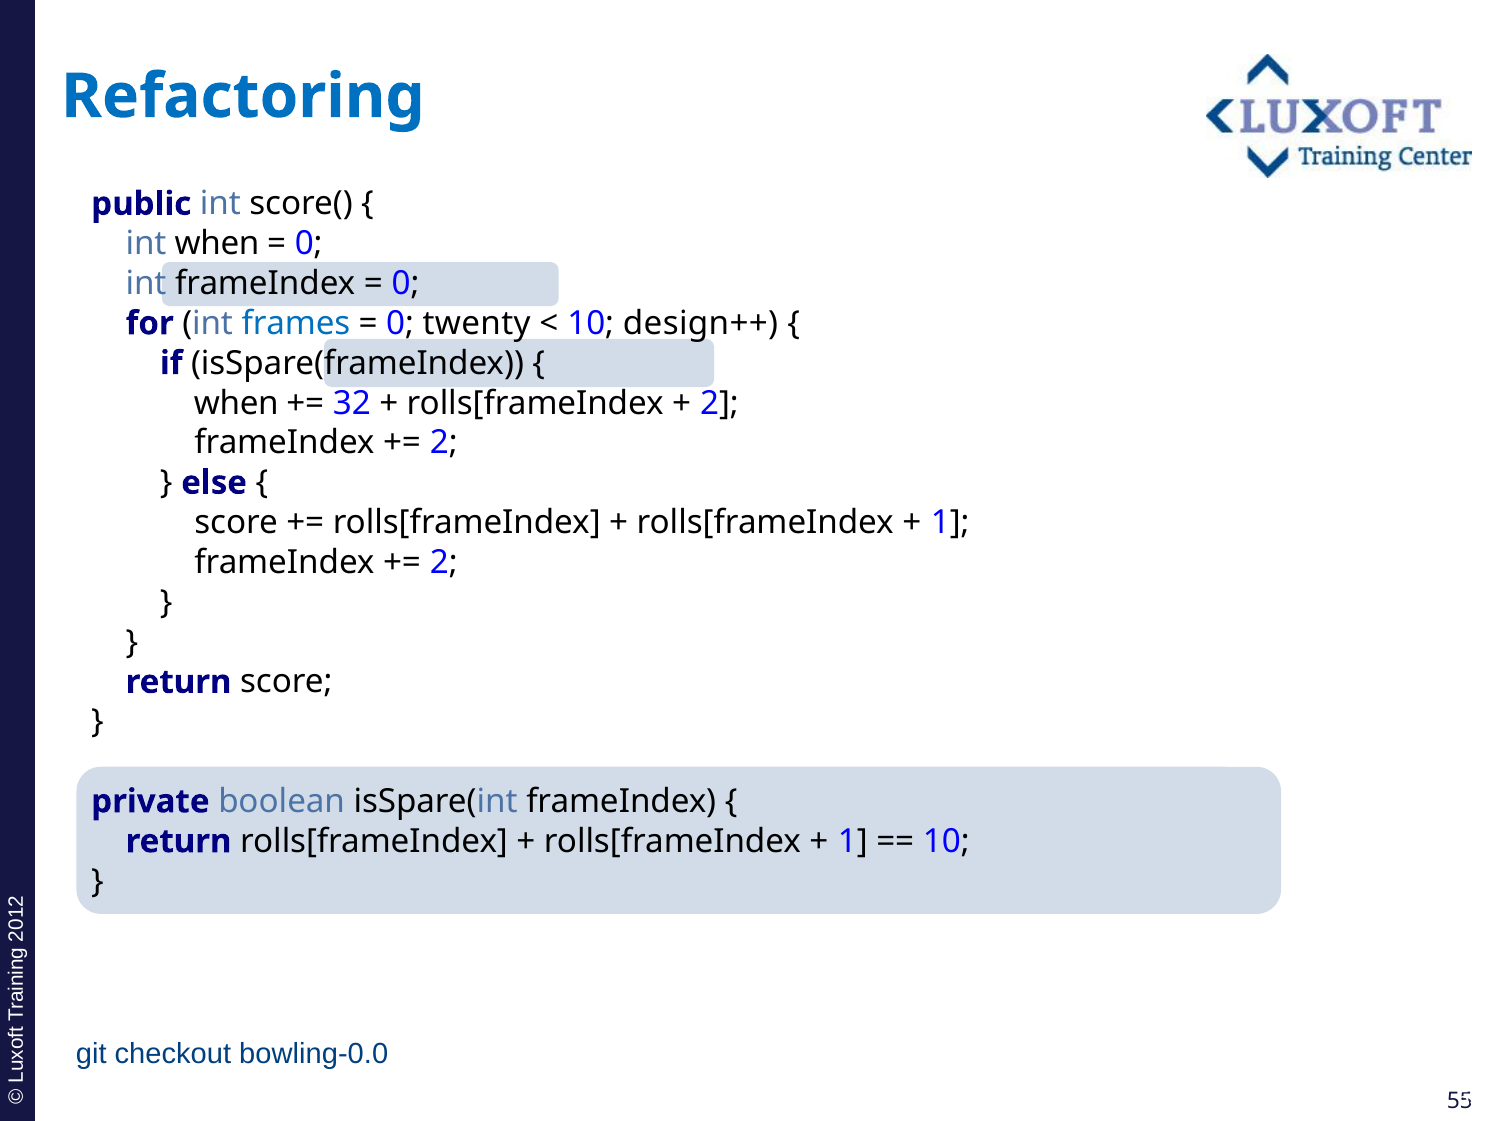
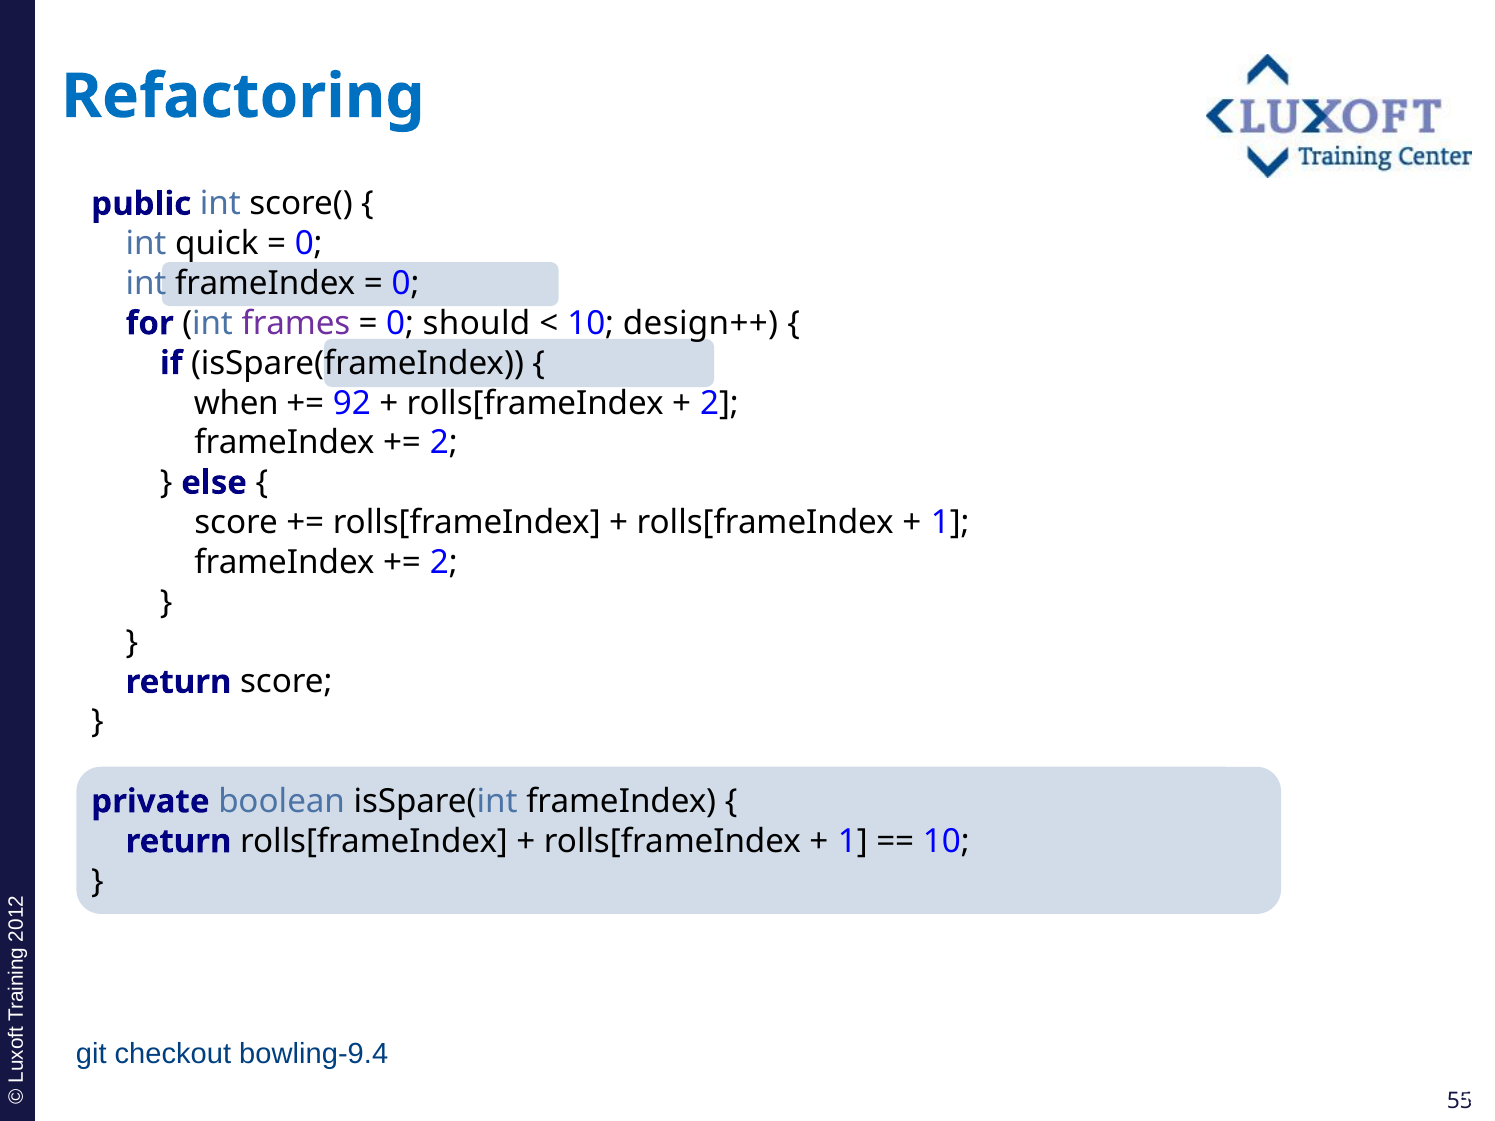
int when: when -> quick
frames colour: blue -> purple
twenty: twenty -> should
32: 32 -> 92
bowling-0.0: bowling-0.0 -> bowling-9.4
